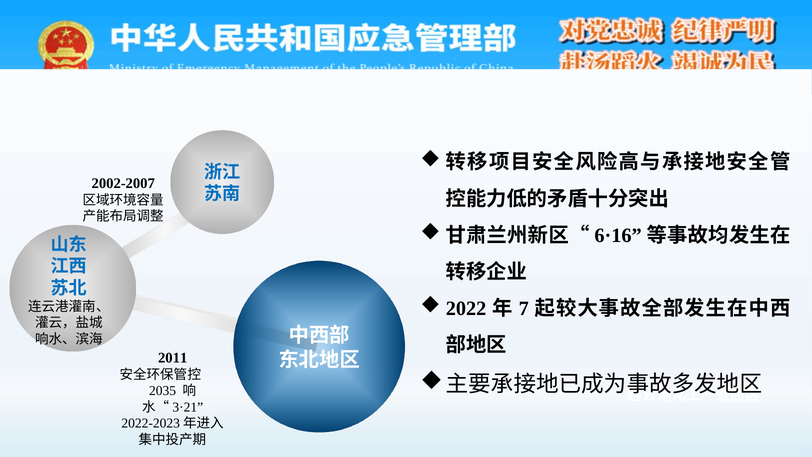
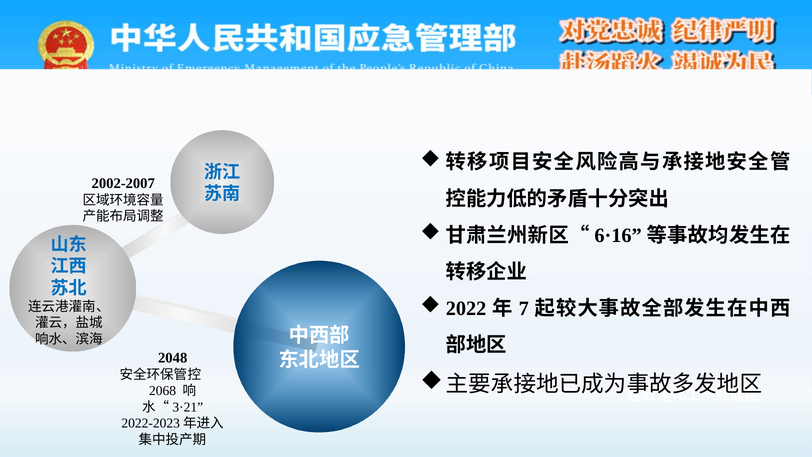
2011: 2011 -> 2048
2035: 2035 -> 2068
